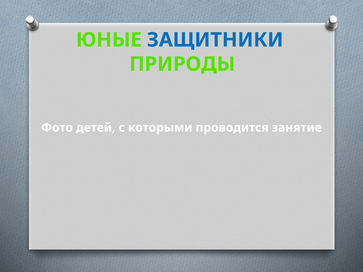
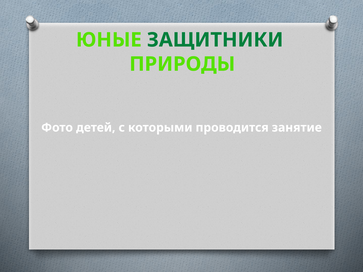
ЗАЩИТНИКИ colour: blue -> green
